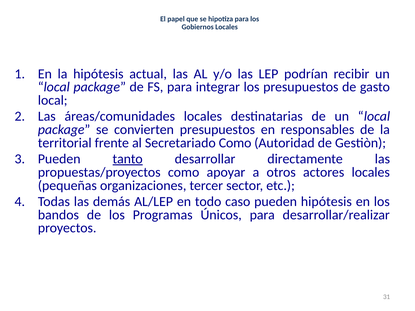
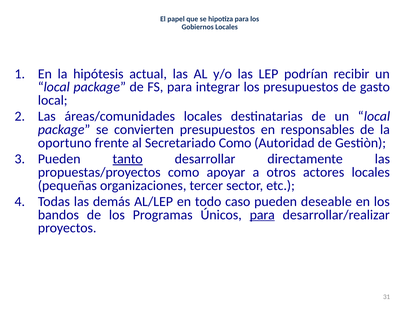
territorial: territorial -> oportuno
pueden hipótesis: hipótesis -> deseable
para at (262, 215) underline: none -> present
